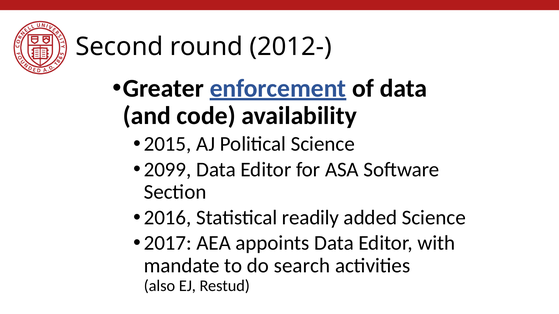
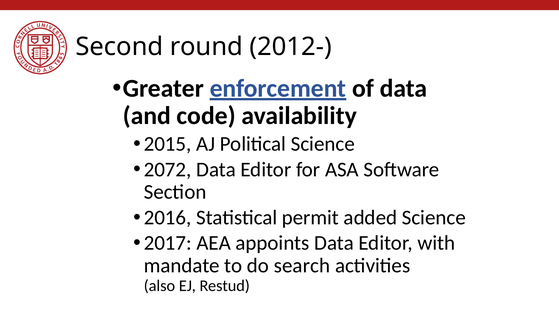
2099: 2099 -> 2072
readily: readily -> permit
